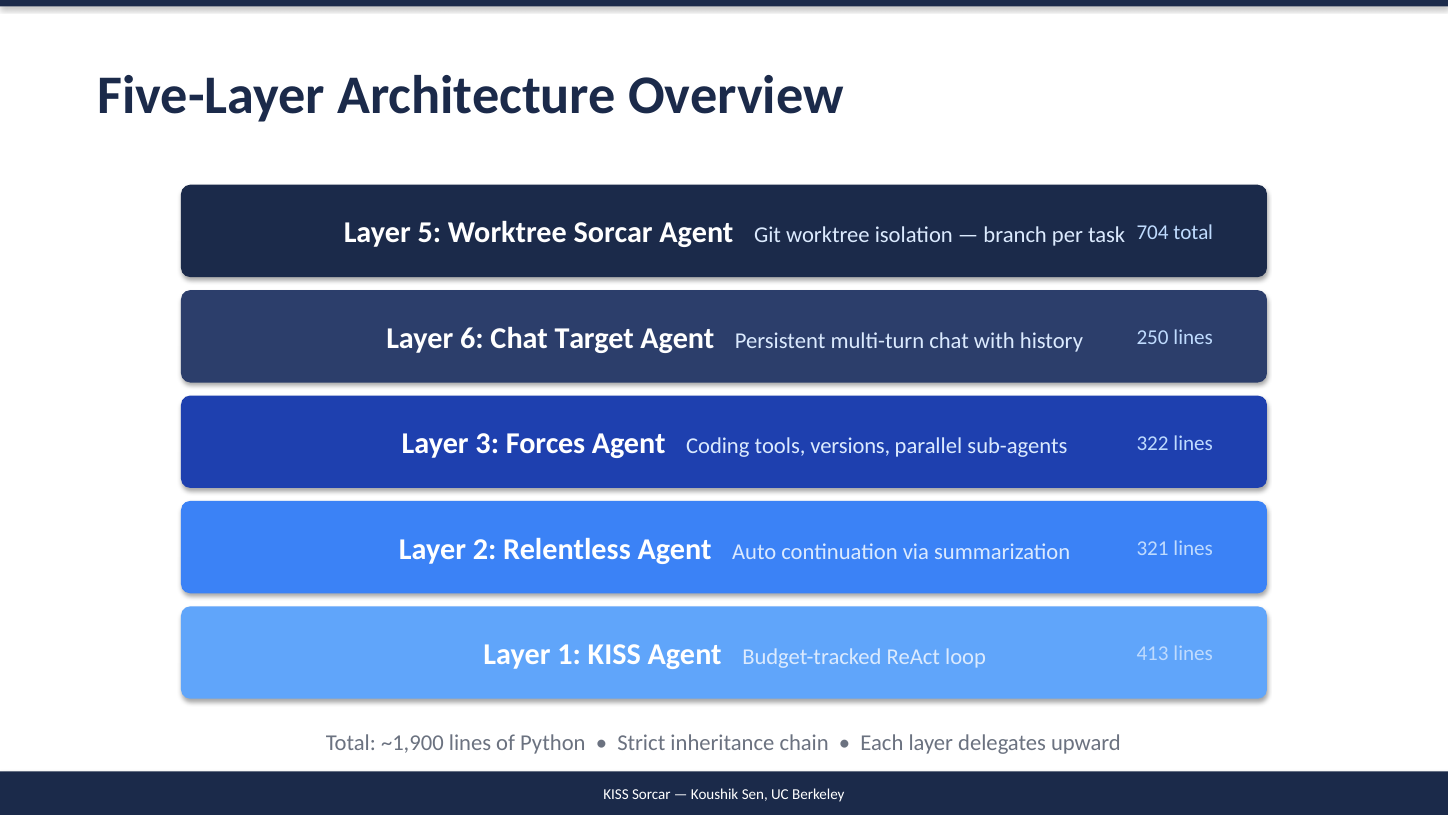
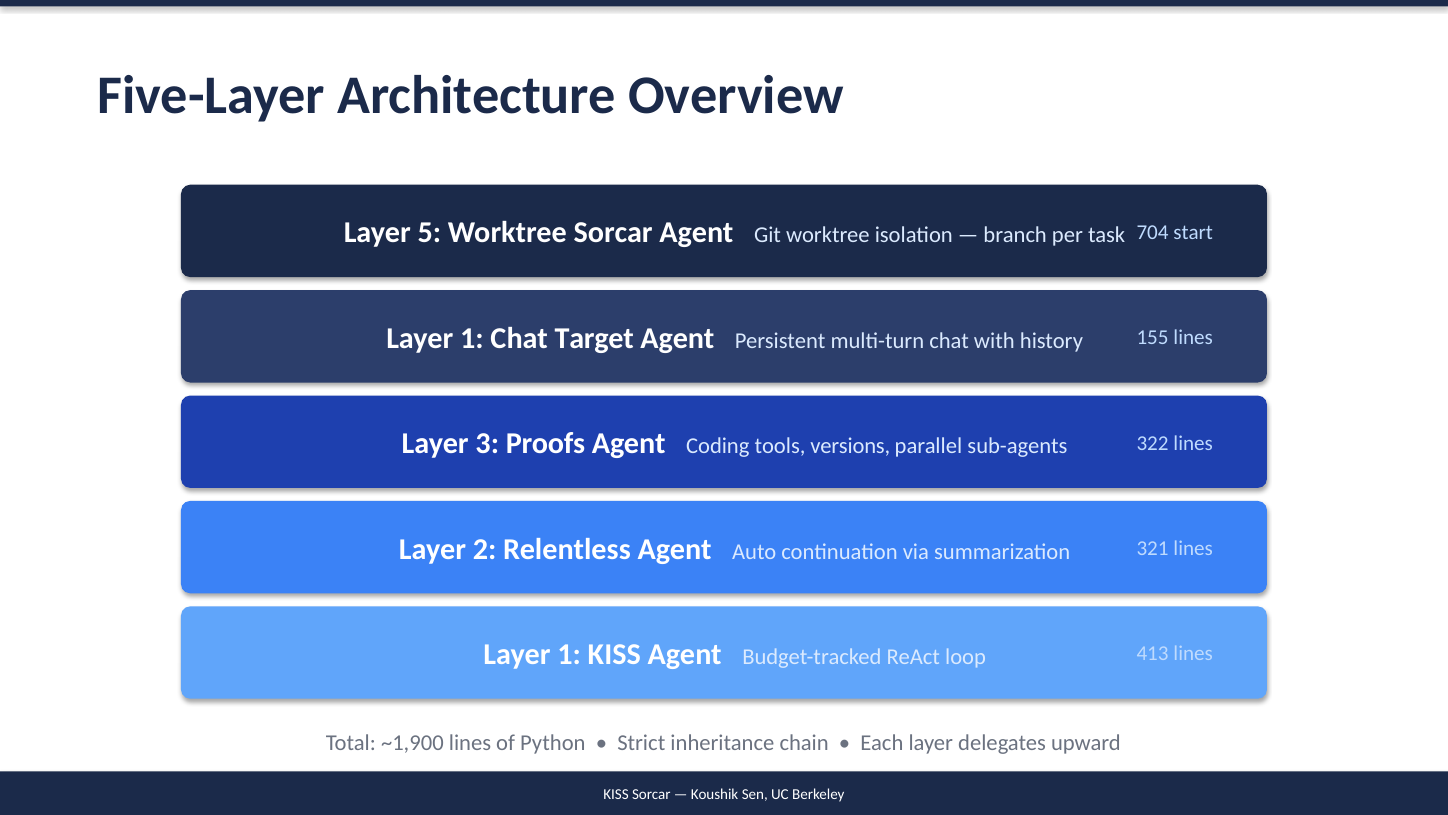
704 total: total -> start
6 at (472, 338): 6 -> 1
250: 250 -> 155
Forces: Forces -> Proofs
